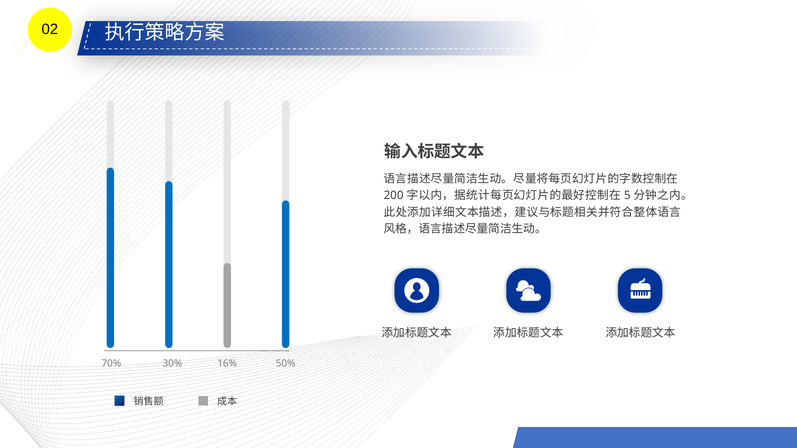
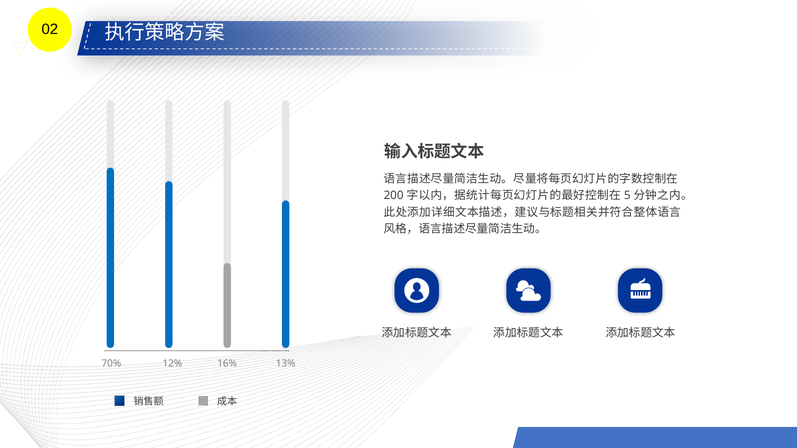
30%: 30% -> 12%
50%: 50% -> 13%
